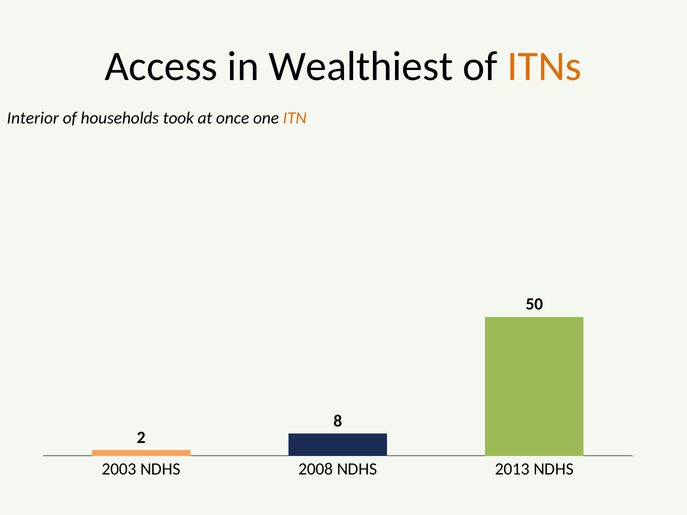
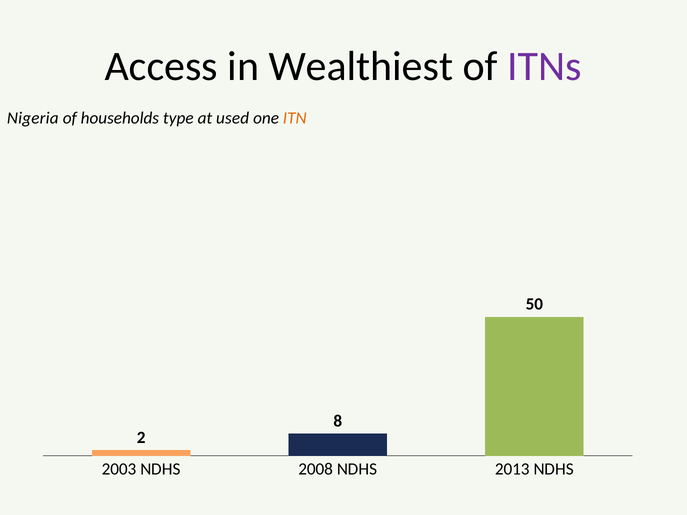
ITNs colour: orange -> purple
Interior: Interior -> Nigeria
took: took -> type
once: once -> used
